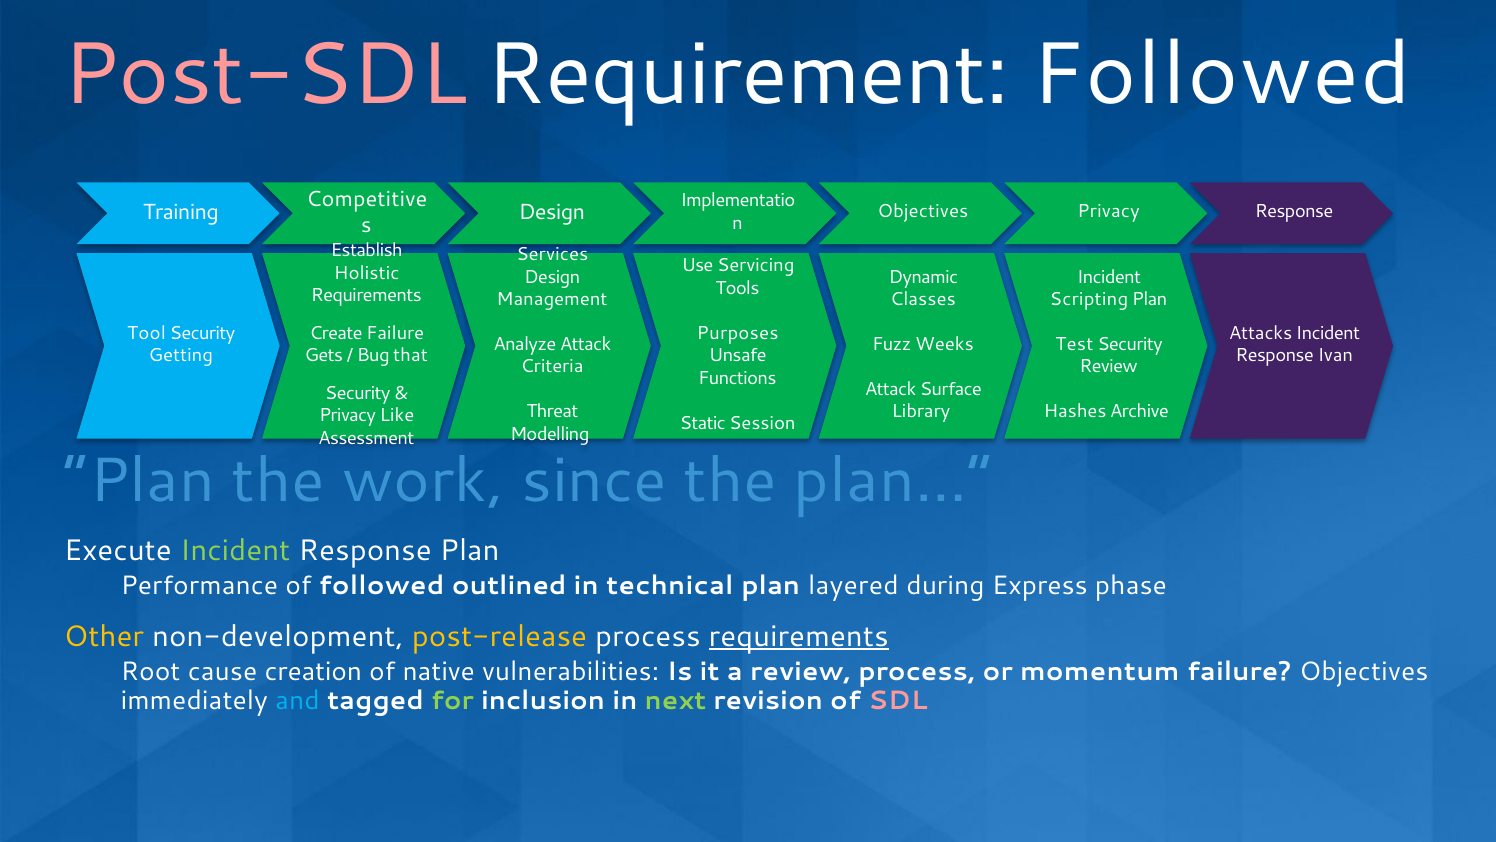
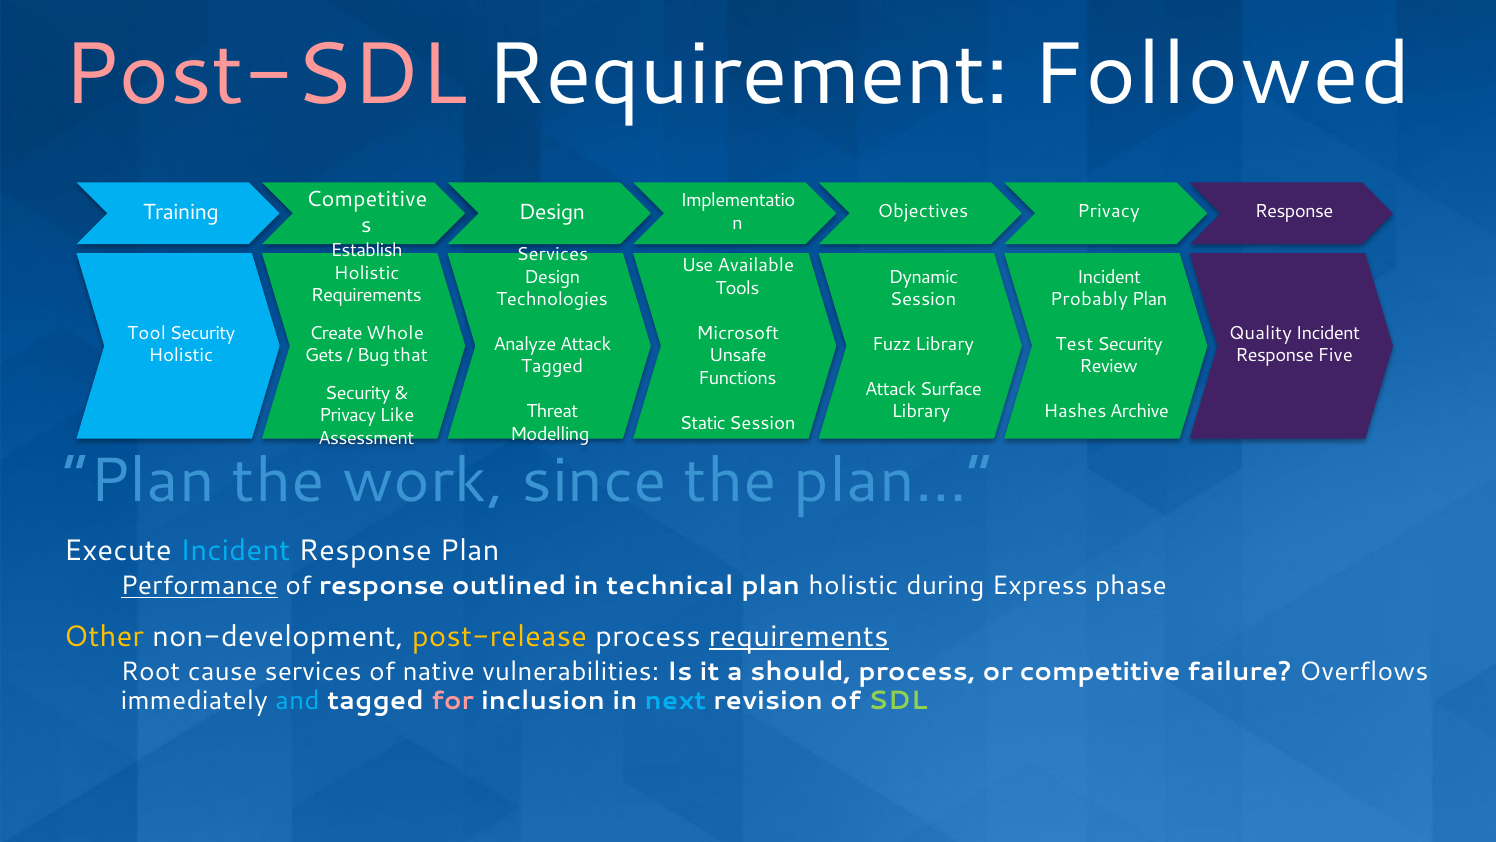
Servicing: Servicing -> Available
Management: Management -> Technologies
Classes at (923, 299): Classes -> Session
Scripting: Scripting -> Probably
Create Failure: Failure -> Whole
Purposes: Purposes -> Microsoft
Attacks: Attacks -> Quality
Fuzz Weeks: Weeks -> Library
Getting at (181, 355): Getting -> Holistic
Ivan: Ivan -> Five
Criteria at (552, 367): Criteria -> Tagged
Incident at (235, 550) colour: light green -> light blue
Performance underline: none -> present
of followed: followed -> response
plan layered: layered -> holistic
cause creation: creation -> services
a review: review -> should
or momentum: momentum -> competitive
failure Objectives: Objectives -> Overflows
for colour: light green -> pink
next colour: light green -> light blue
SDL colour: pink -> light green
